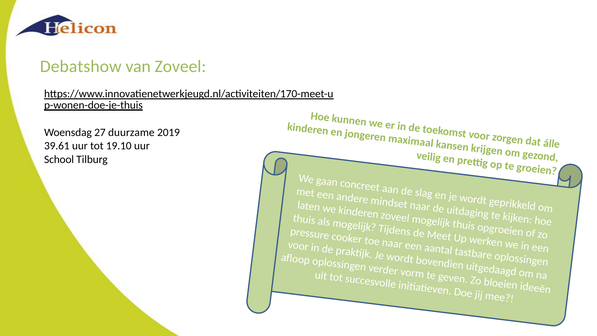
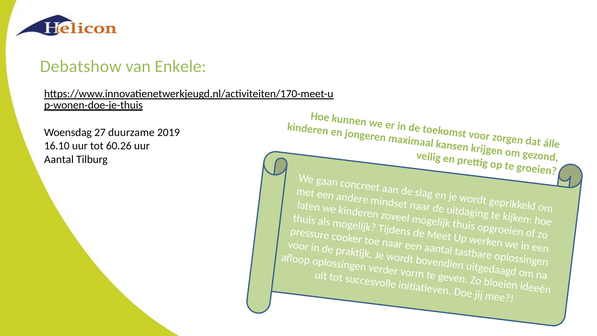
van Zoveel: Zoveel -> Enkele
39.61: 39.61 -> 16.10
19.10: 19.10 -> 60.26
School at (59, 159): School -> Aantal
